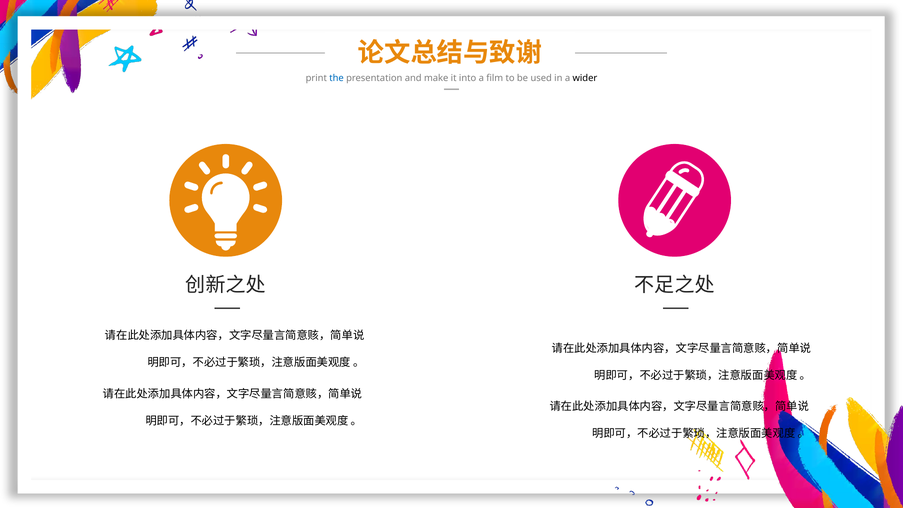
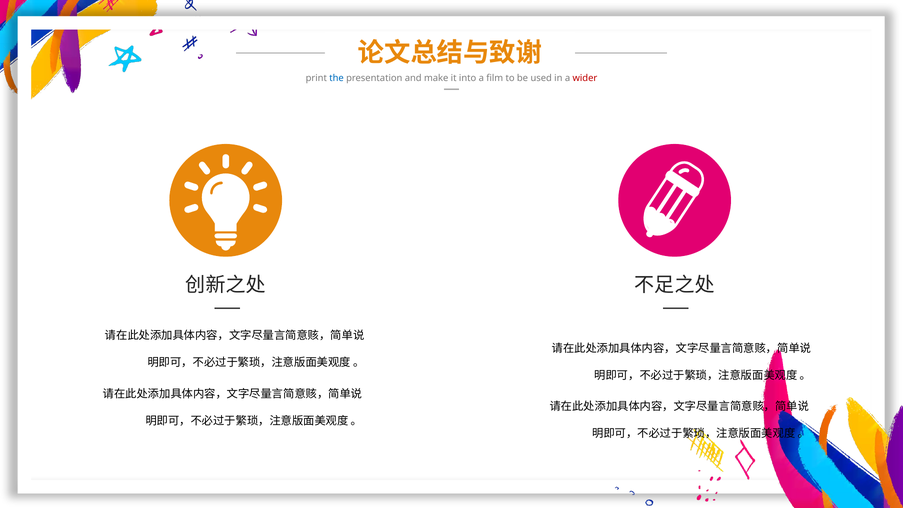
wider colour: black -> red
